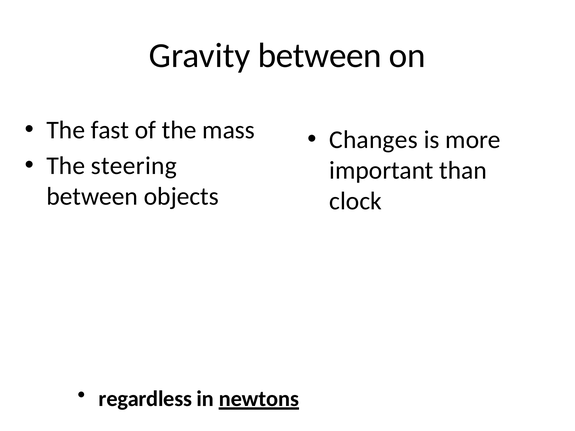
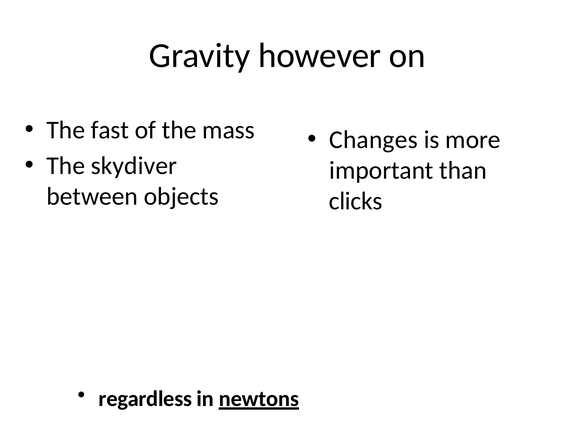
Gravity between: between -> however
steering: steering -> skydiver
clock: clock -> clicks
